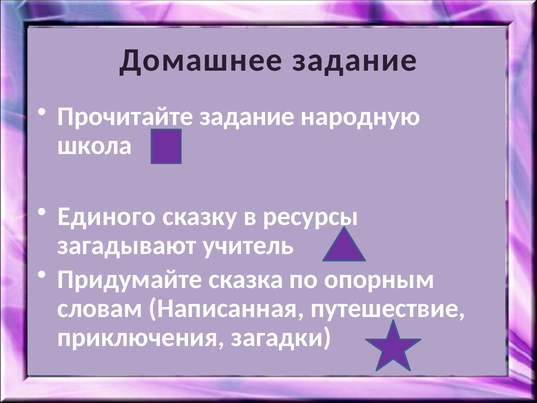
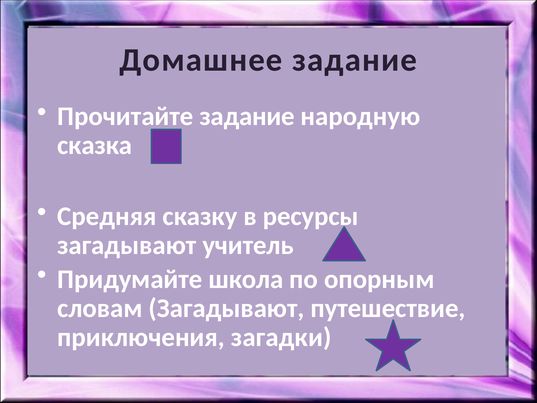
школа: школа -> сказка
Единого: Единого -> Средняя
сказка: сказка -> школа
словам Написанная: Написанная -> Загадывают
